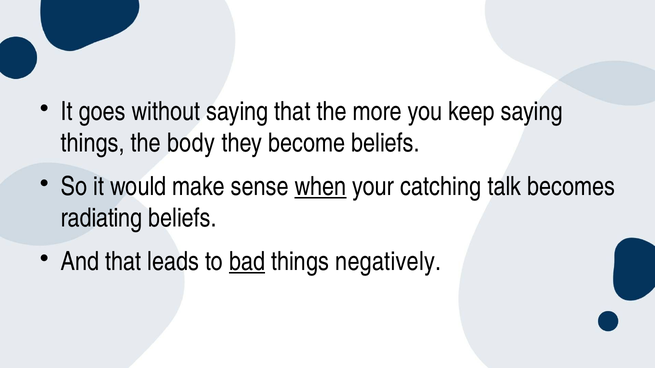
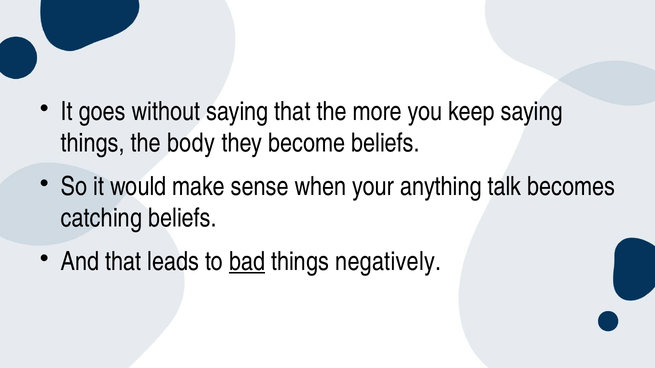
when underline: present -> none
catching: catching -> anything
radiating: radiating -> catching
